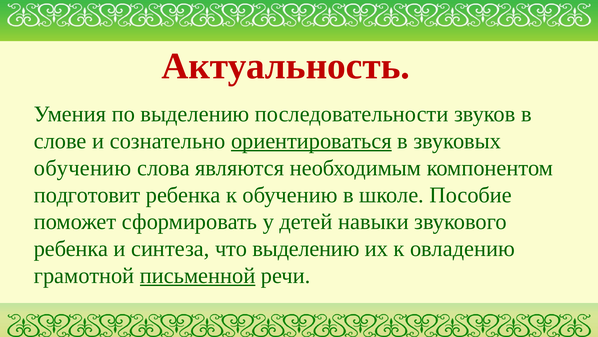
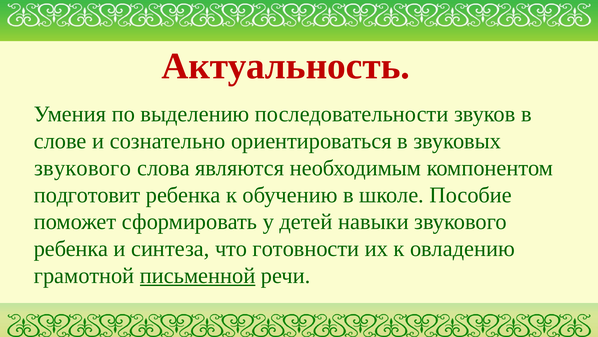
ориентироваться underline: present -> none
обучению at (83, 168): обучению -> звукового
что выделению: выделению -> готовности
